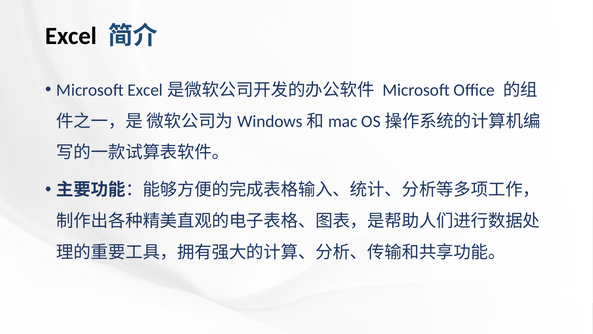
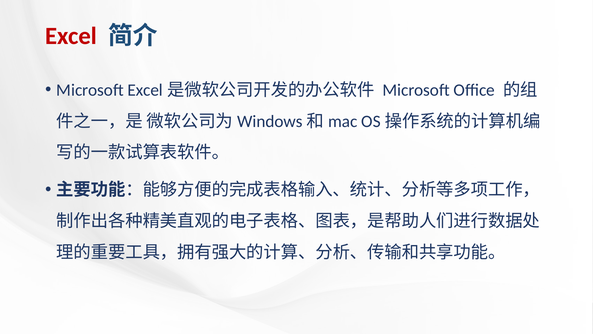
Excel colour: black -> red
